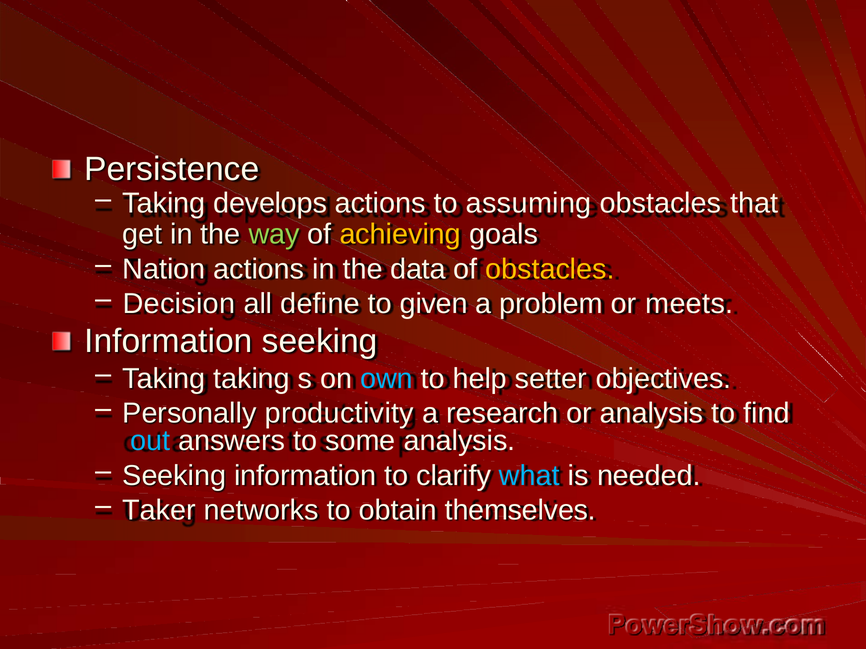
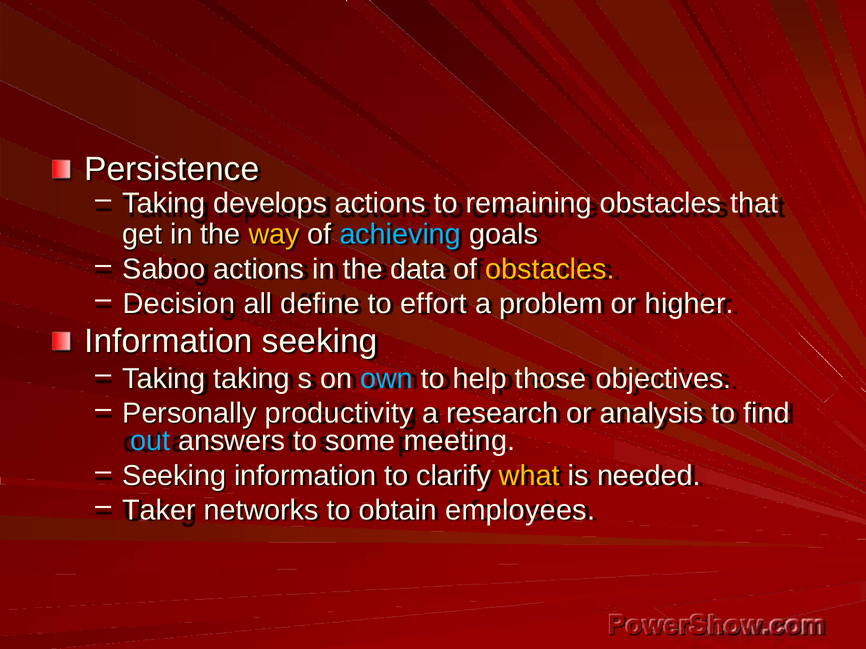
assuming: assuming -> remaining
way colour: light green -> yellow
achieving colour: yellow -> light blue
Nation: Nation -> Saboo
given: given -> effort
meets: meets -> higher
setter: setter -> those
some analysis: analysis -> meeting
what colour: light blue -> yellow
themselves: themselves -> employees
